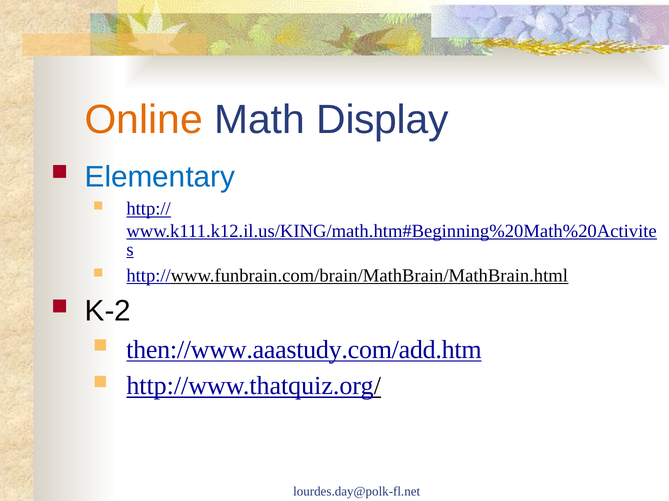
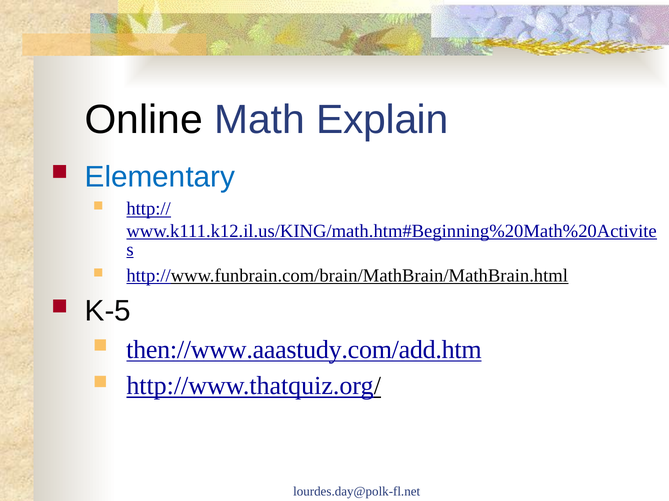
Online colour: orange -> black
Display: Display -> Explain
K-2: K-2 -> K-5
